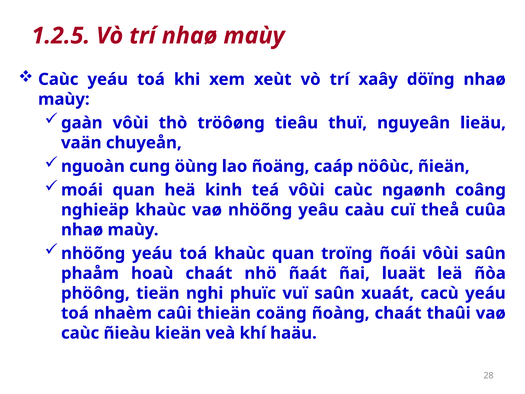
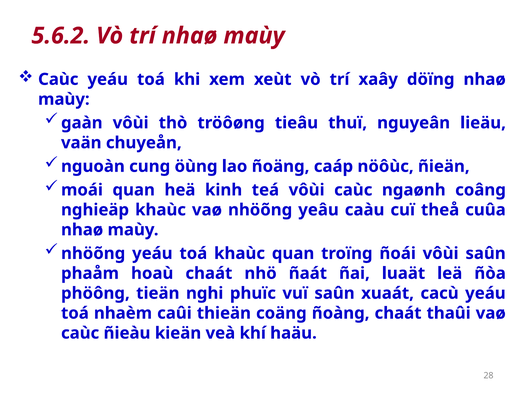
1.2.5: 1.2.5 -> 5.6.2
